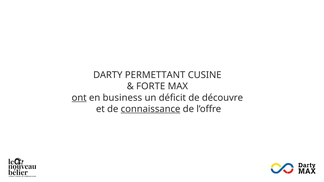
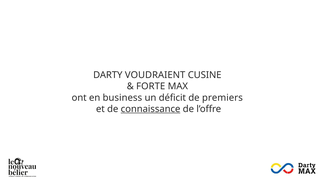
PERMETTANT: PERMETTANT -> VOUDRAIENT
ont underline: present -> none
découvre: découvre -> premiers
